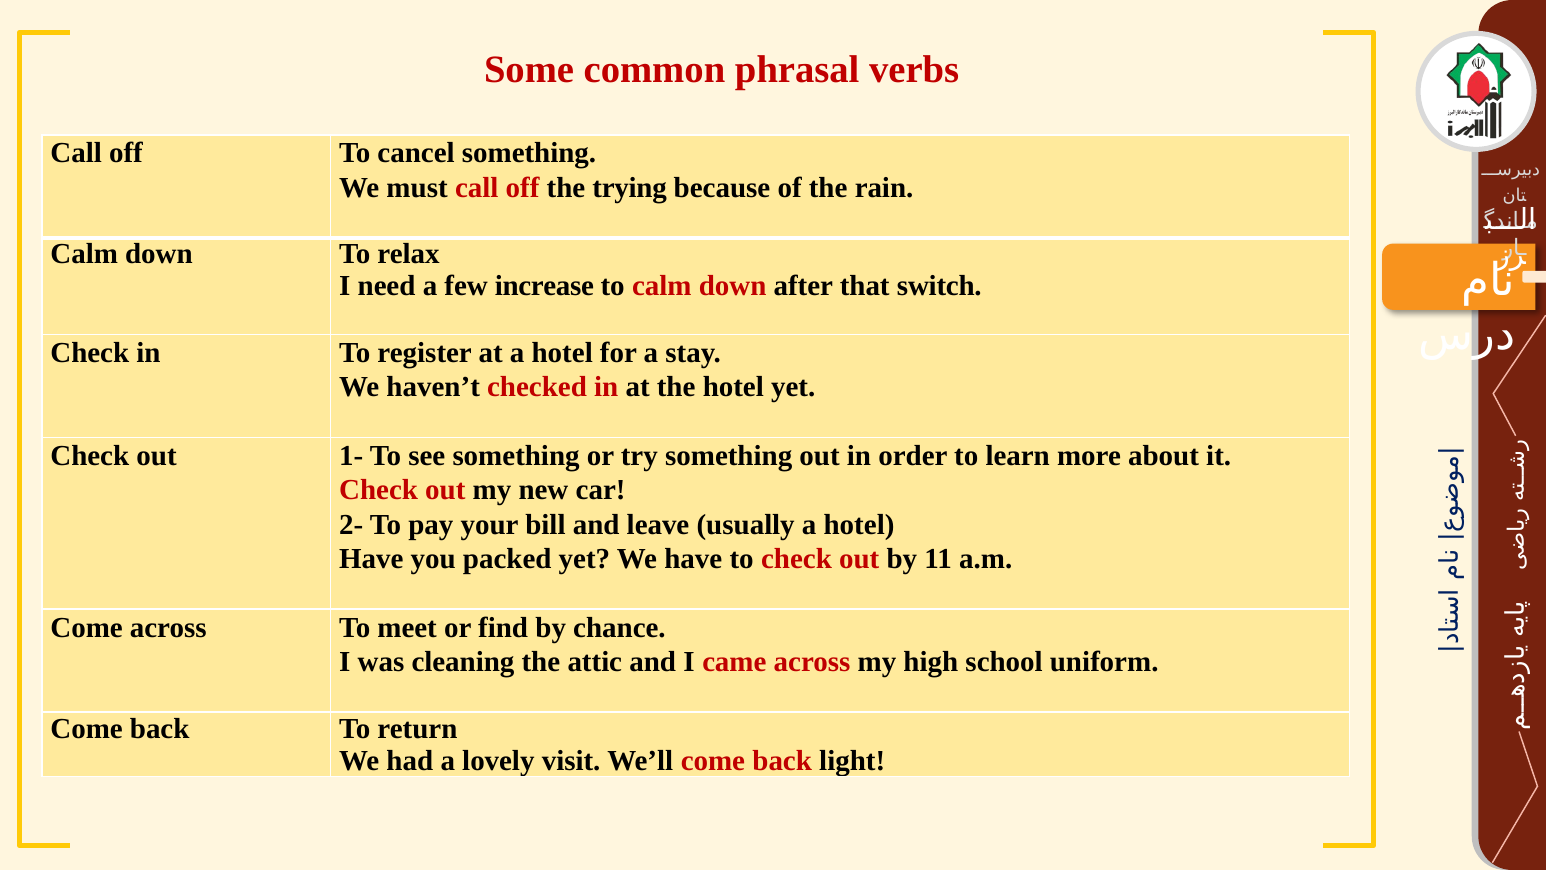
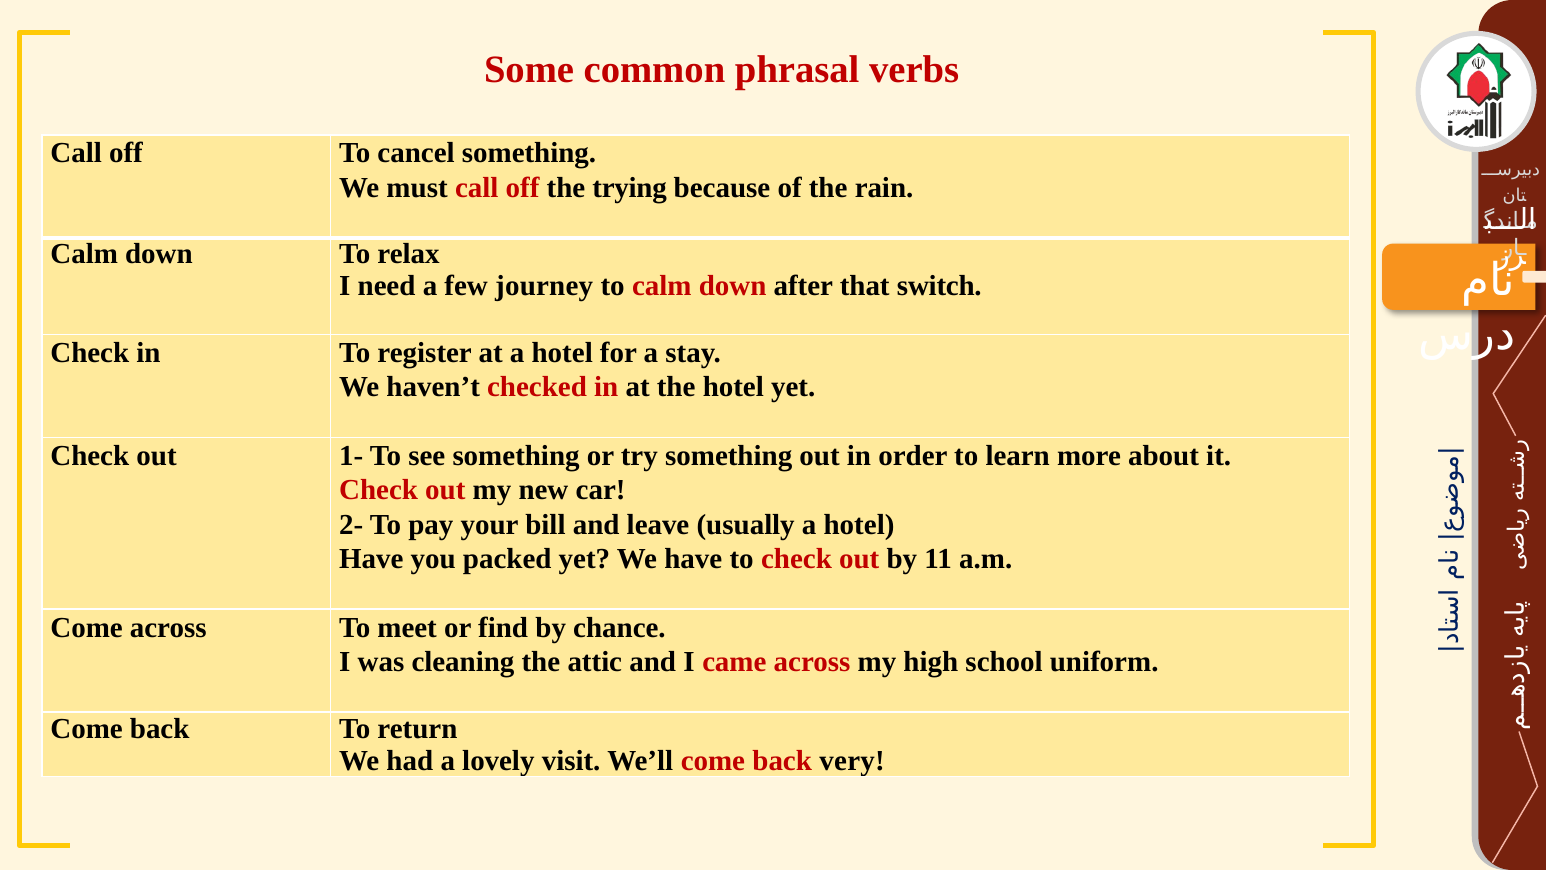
increase: increase -> journey
light: light -> very
